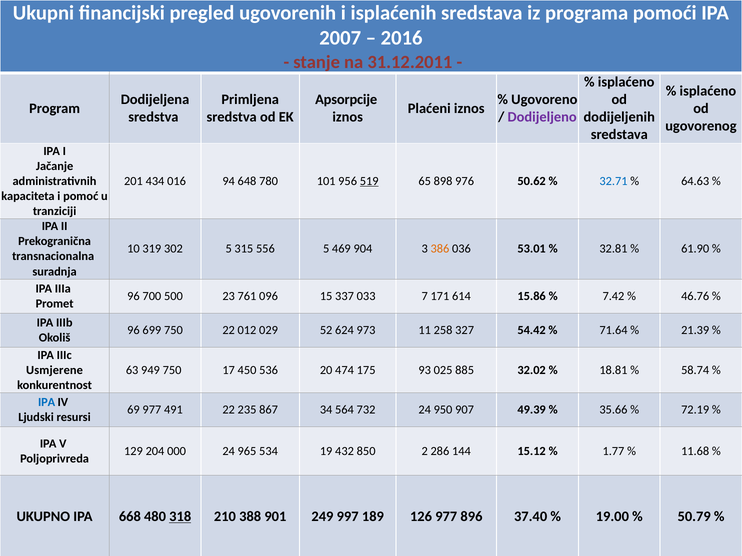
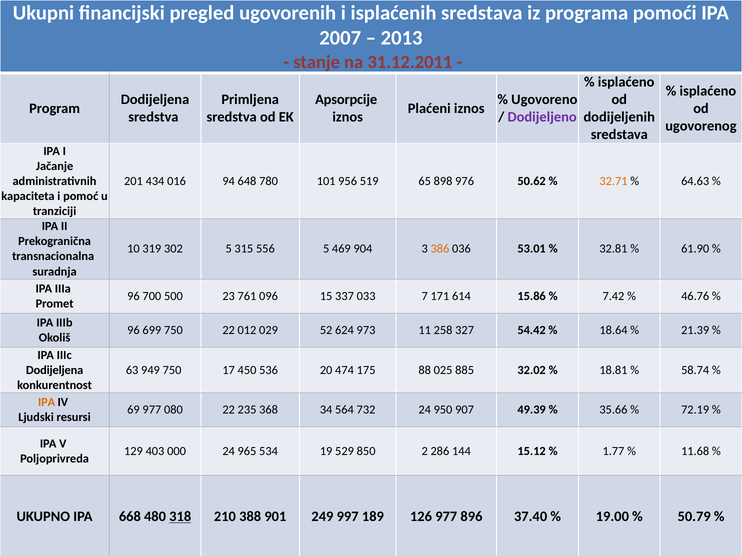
2016: 2016 -> 2013
519 underline: present -> none
32.71 colour: blue -> orange
71.64: 71.64 -> 18.64
Usmjerene at (55, 370): Usmjerene -> Dodijeljena
93: 93 -> 88
IPA at (47, 403) colour: blue -> orange
491: 491 -> 080
867: 867 -> 368
204: 204 -> 403
432: 432 -> 529
